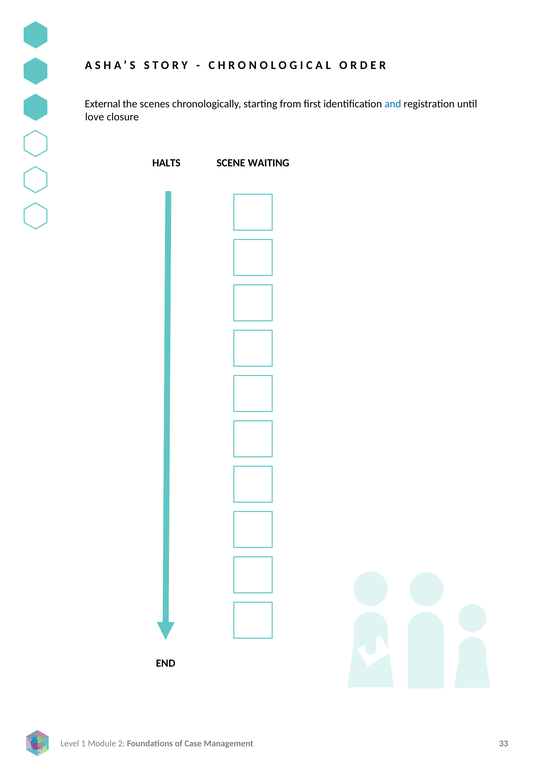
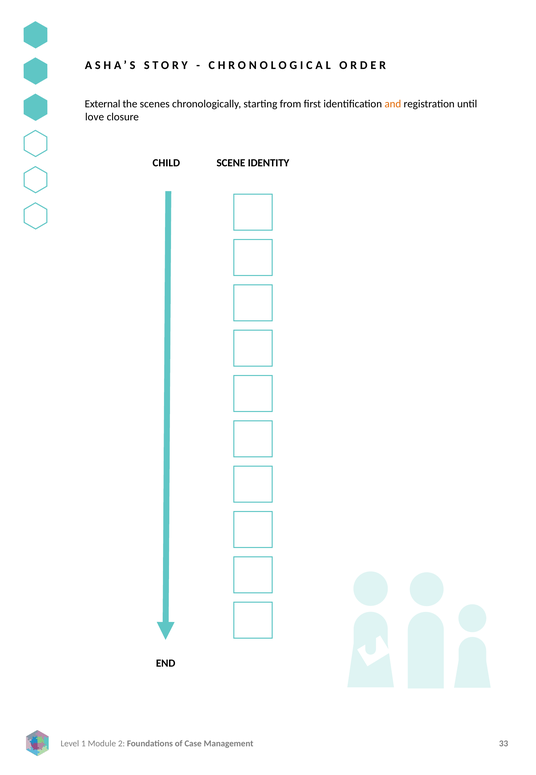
and colour: blue -> orange
HALTS: HALTS -> CHILD
WAITING: WAITING -> IDENTITY
